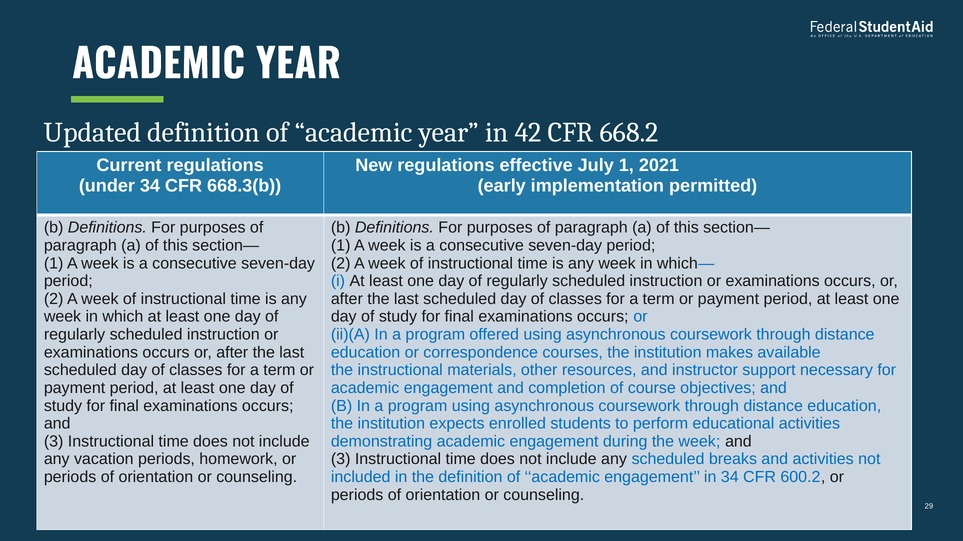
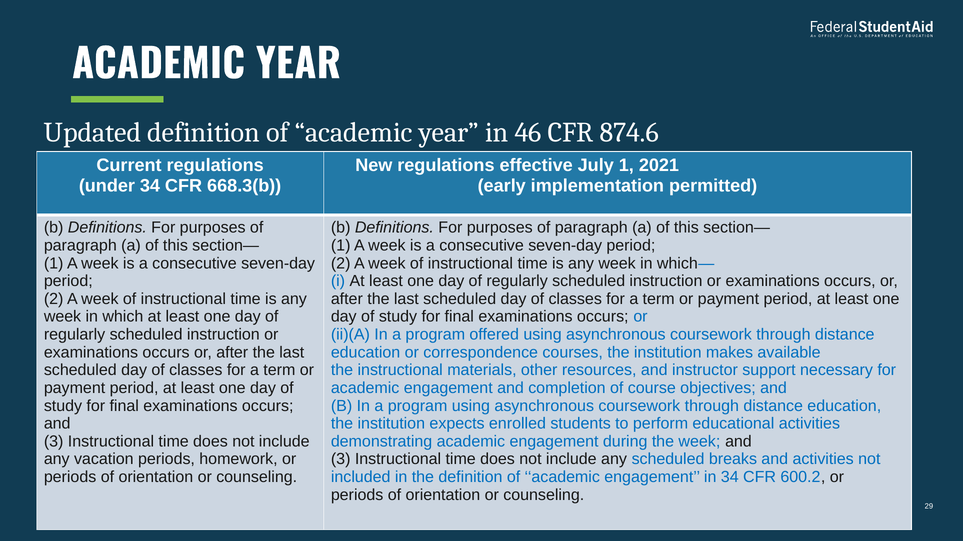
42: 42 -> 46
668.2: 668.2 -> 874.6
